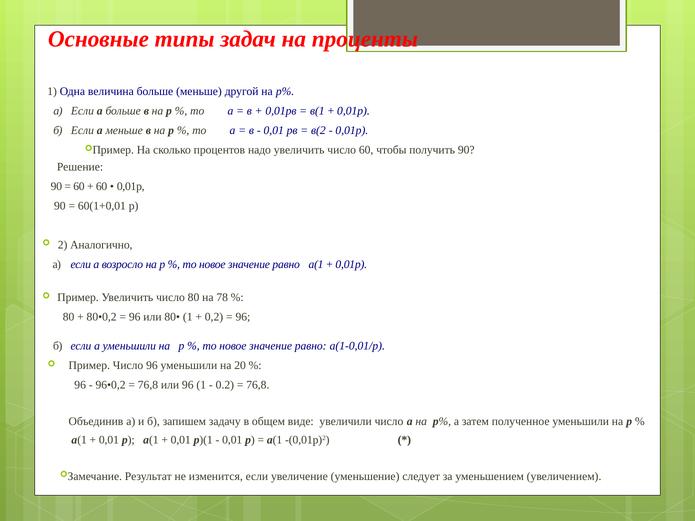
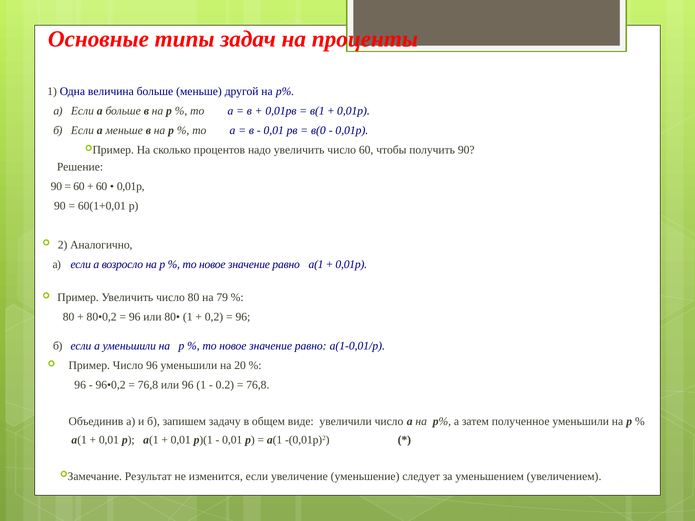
в(2: в(2 -> в(0
78: 78 -> 79
